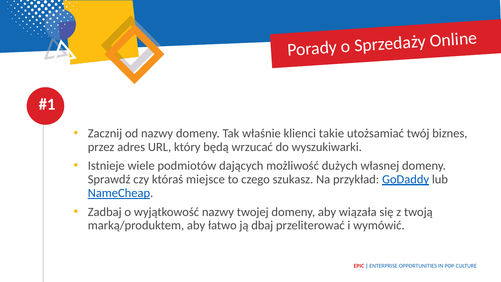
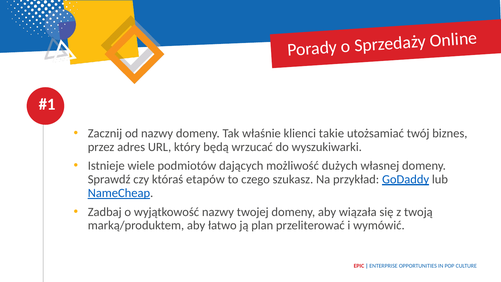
miejsce: miejsce -> etapów
dbaj: dbaj -> plan
